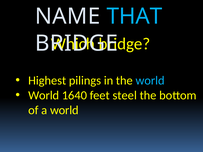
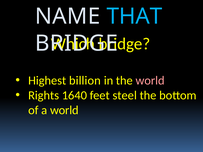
pilings: pilings -> billion
world at (150, 81) colour: light blue -> pink
World at (44, 95): World -> Rights
